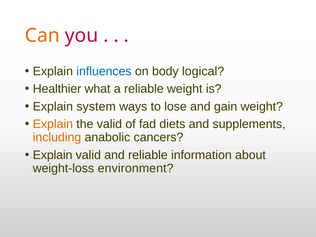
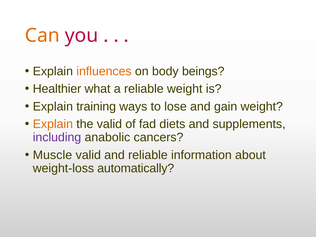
influences colour: blue -> orange
logical: logical -> beings
system: system -> training
including colour: orange -> purple
Explain at (53, 155): Explain -> Muscle
environment: environment -> automatically
